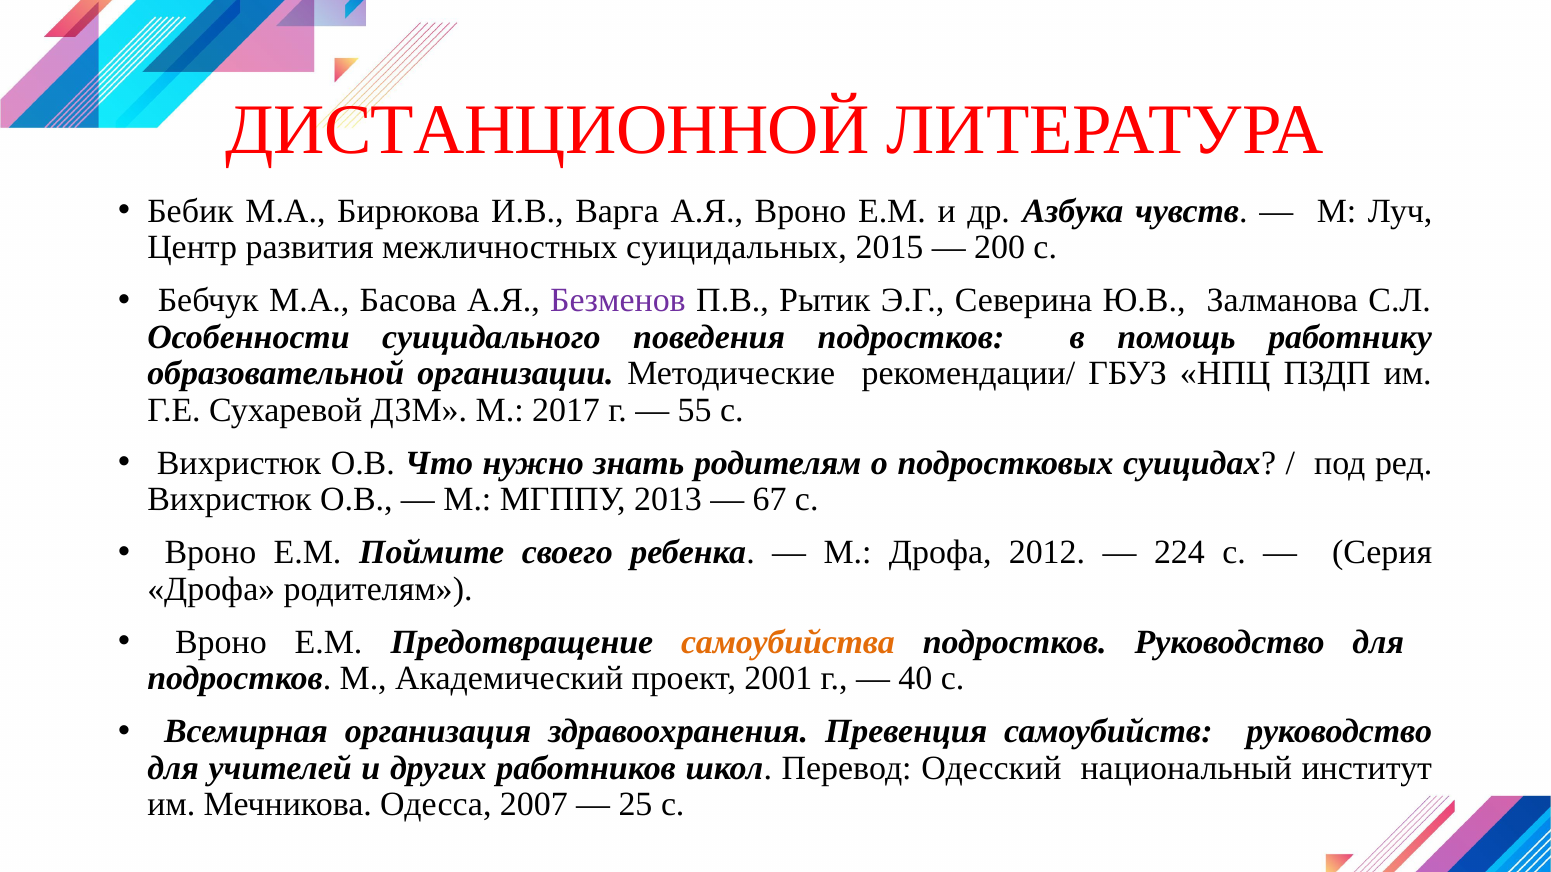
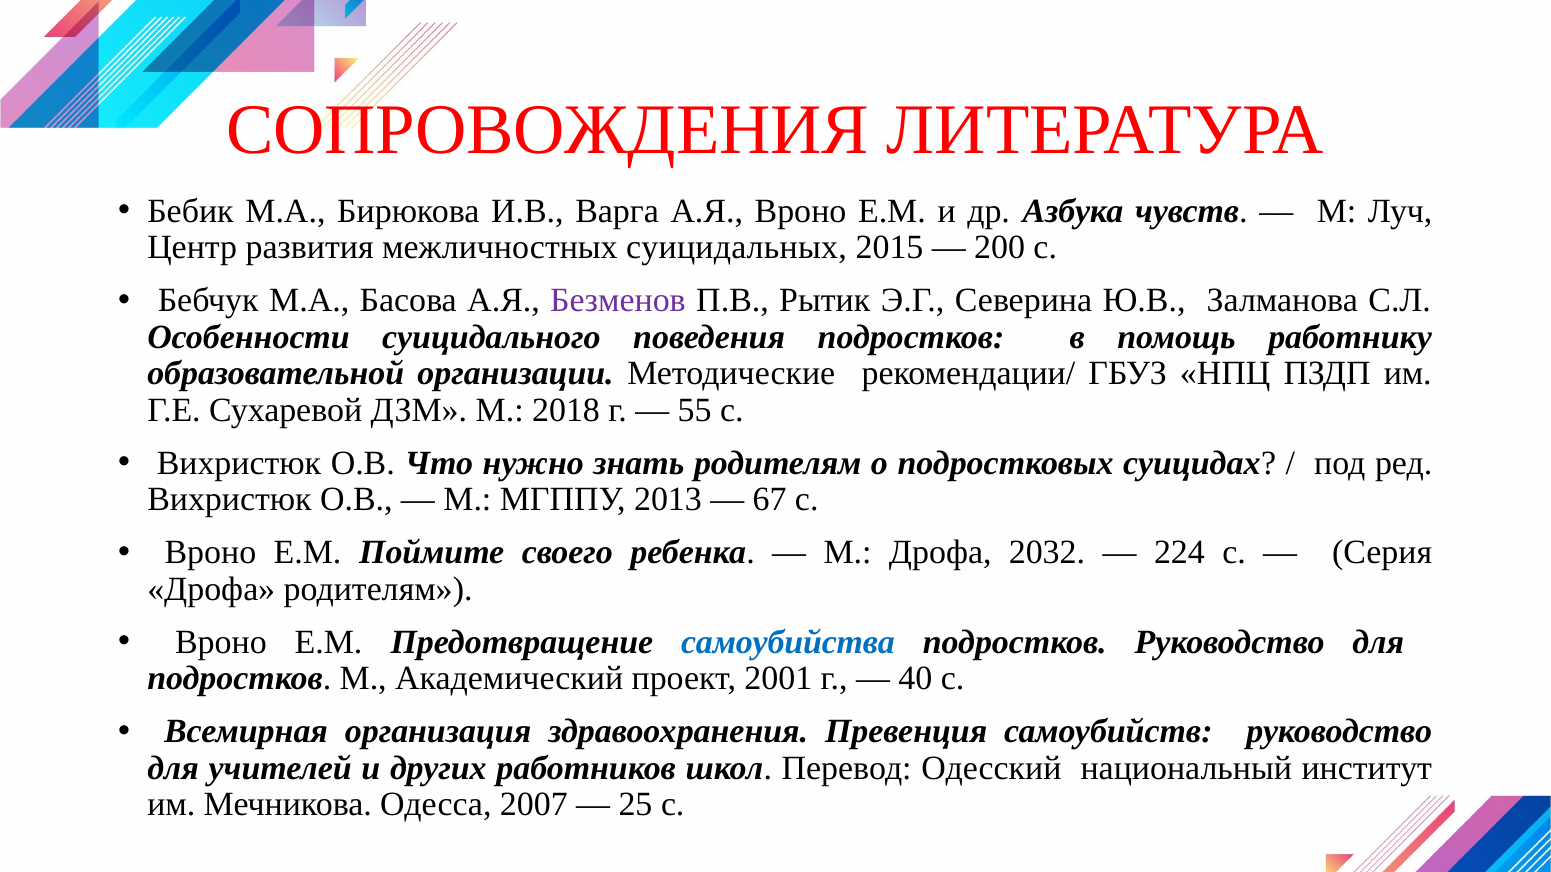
ДИСТАНЦИОННОЙ: ДИСТАНЦИОННОЙ -> СОПРОВОЖДЕНИЯ
2017: 2017 -> 2018
2012: 2012 -> 2032
самоубийства colour: orange -> blue
